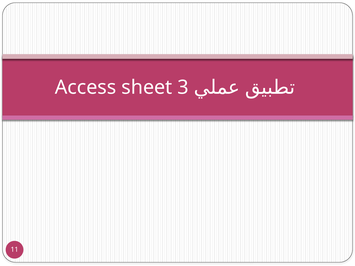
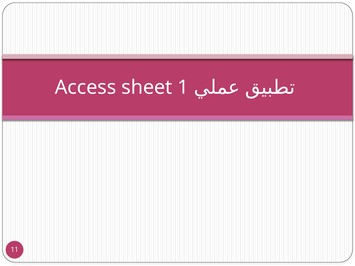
3: 3 -> 1
